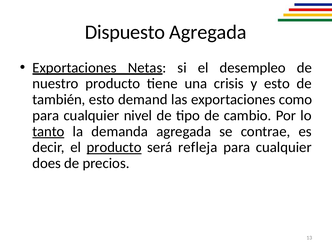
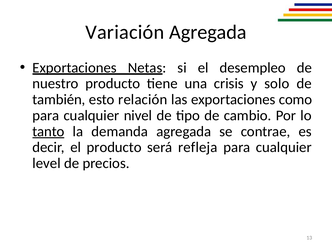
Dispuesto: Dispuesto -> Variación
y esto: esto -> solo
demand: demand -> relación
producto at (114, 147) underline: present -> none
does: does -> level
